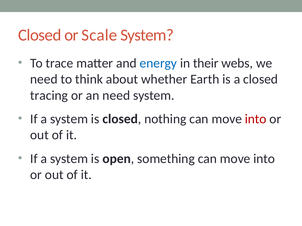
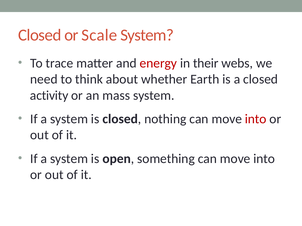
energy colour: blue -> red
tracing: tracing -> activity
an need: need -> mass
